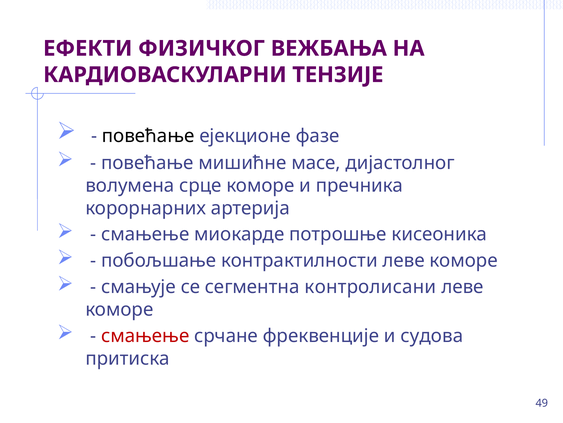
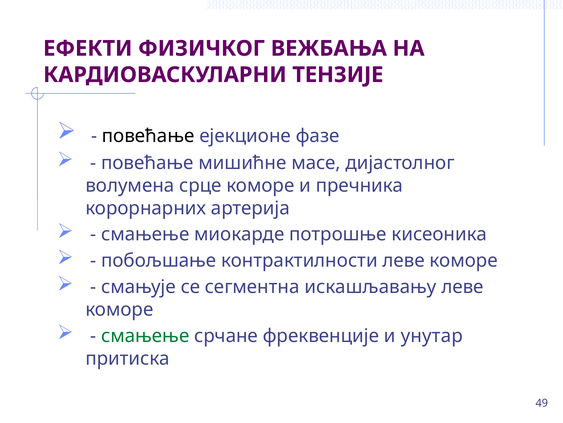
контролисани: контролисани -> искашљавању
смањење at (145, 335) colour: red -> green
судова: судова -> унутар
